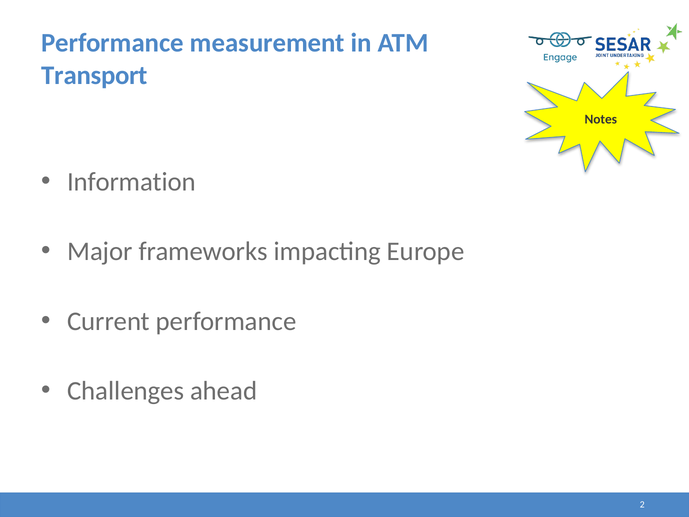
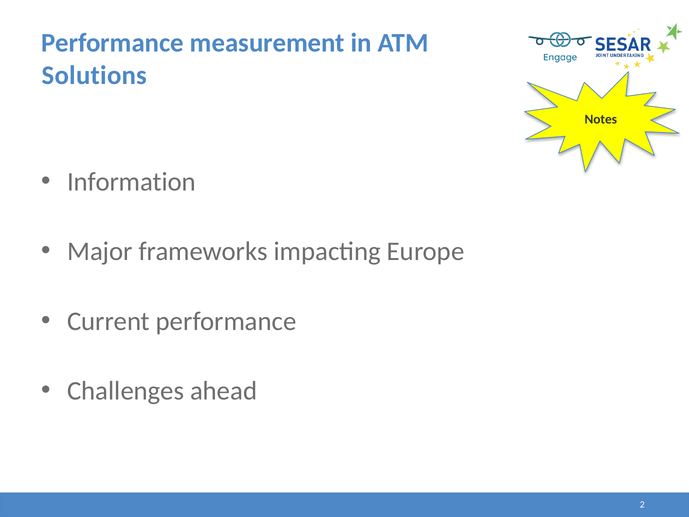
Transport: Transport -> Solutions
